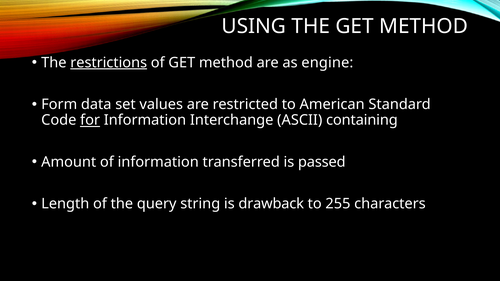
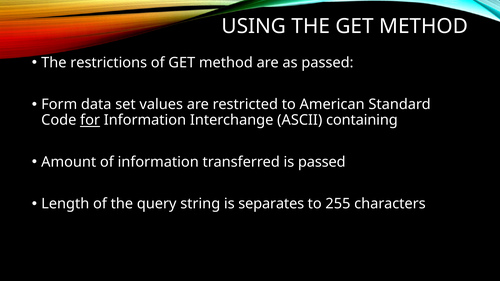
restrictions underline: present -> none
as engine: engine -> passed
drawback: drawback -> separates
